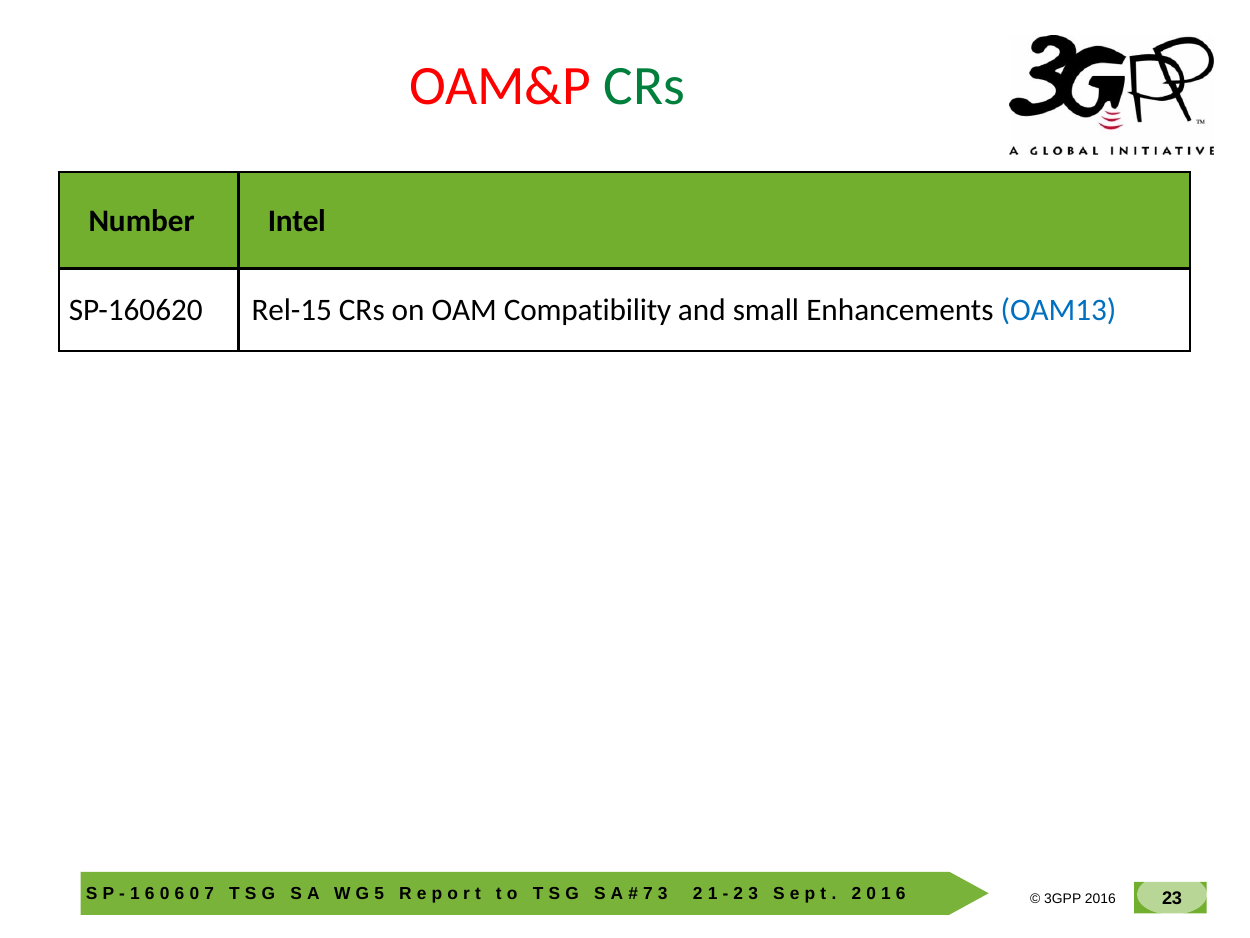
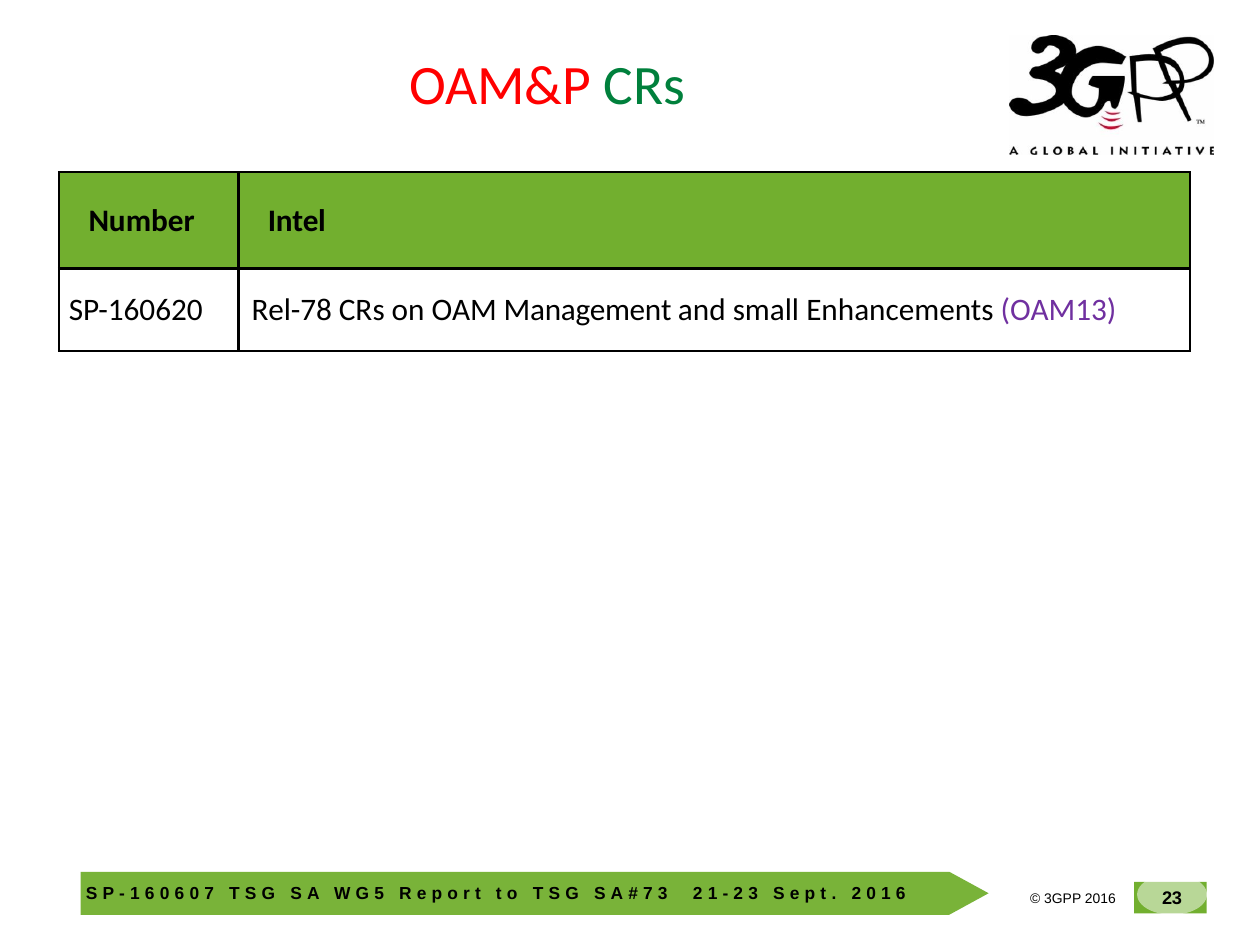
Rel-15: Rel-15 -> Rel-78
Compatibility: Compatibility -> Management
OAM13 colour: blue -> purple
